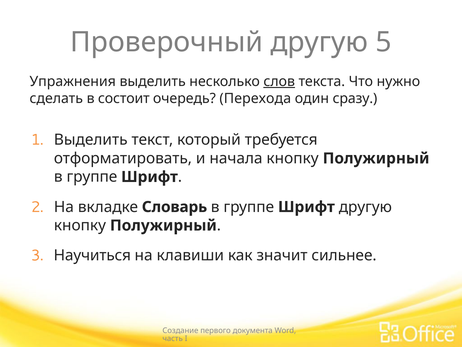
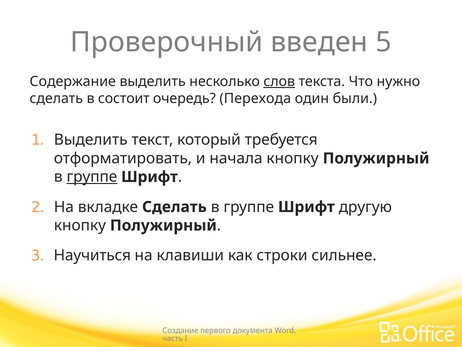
Проверочный другую: другую -> введен
Упражнения: Упражнения -> Содержание
сразу: сразу -> были
группе at (92, 177) underline: none -> present
вкладке Словарь: Словарь -> Сделать
значит: значит -> строки
